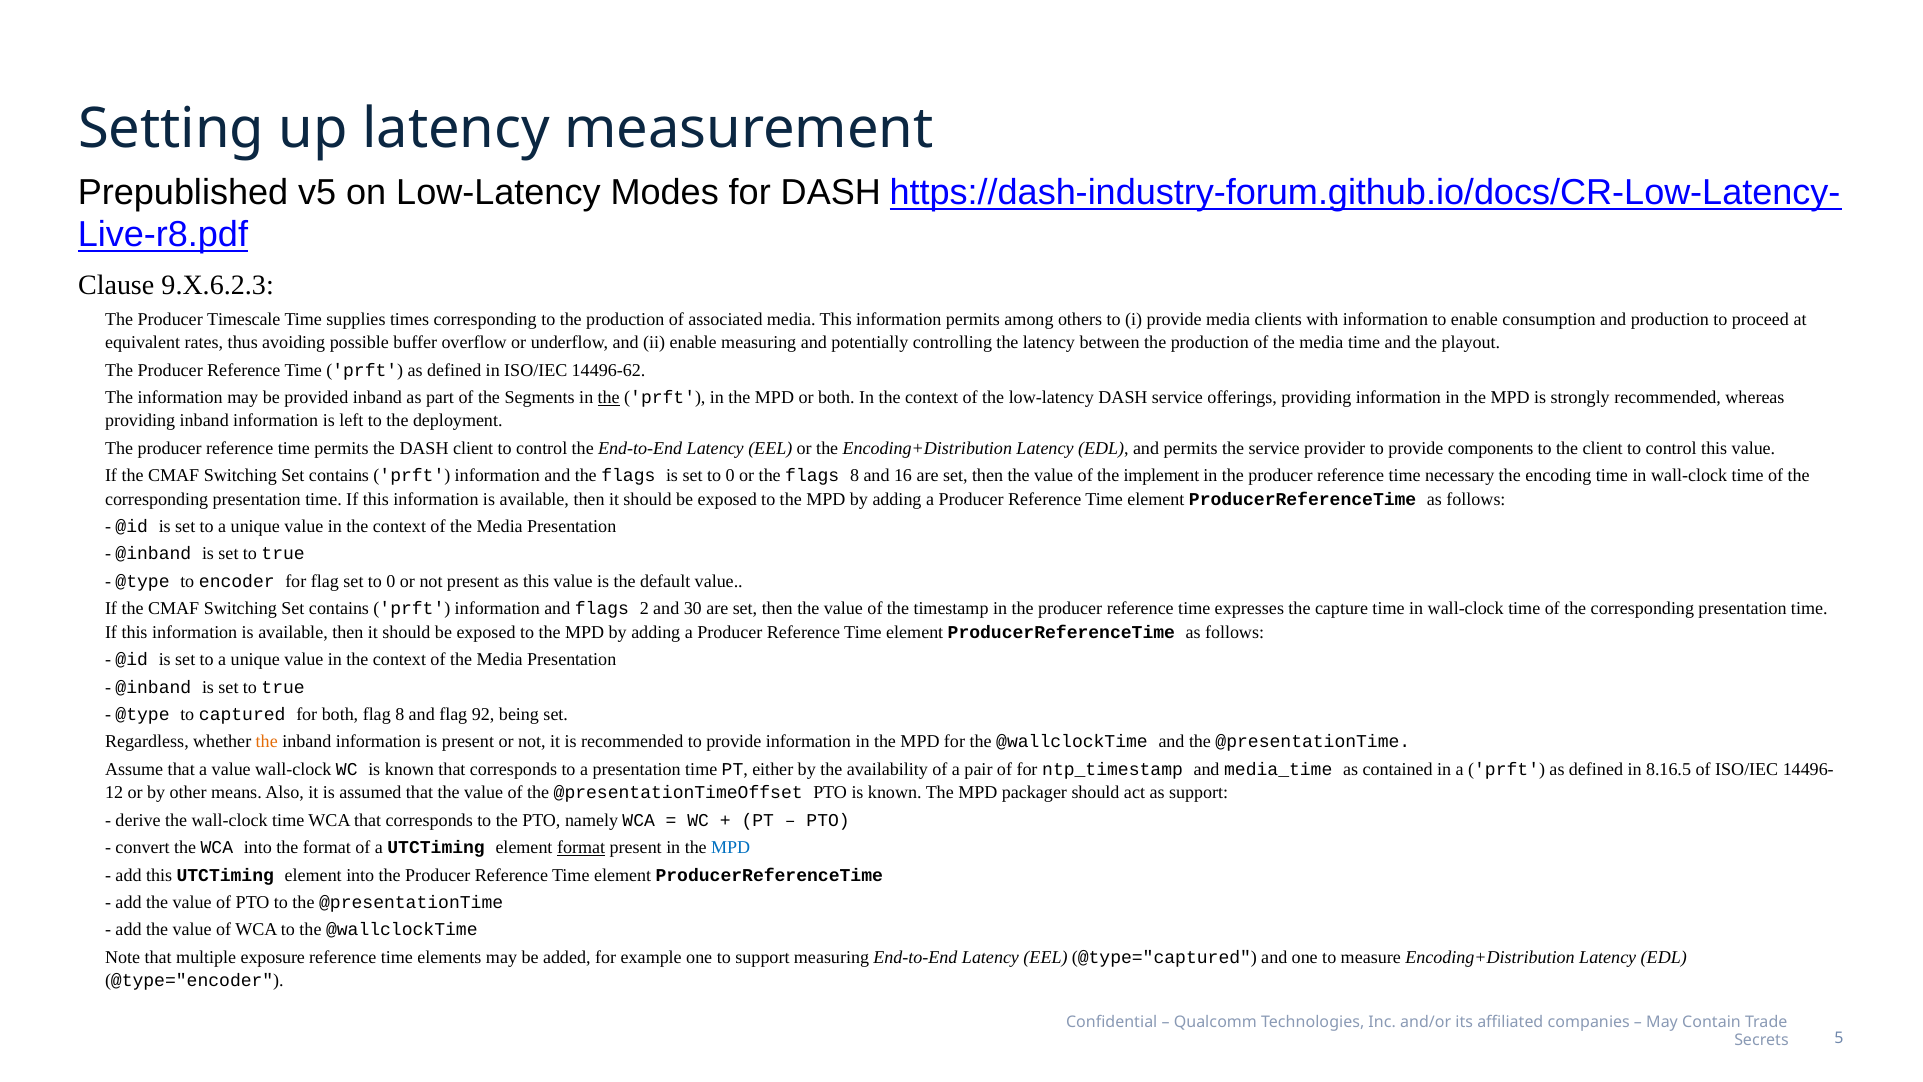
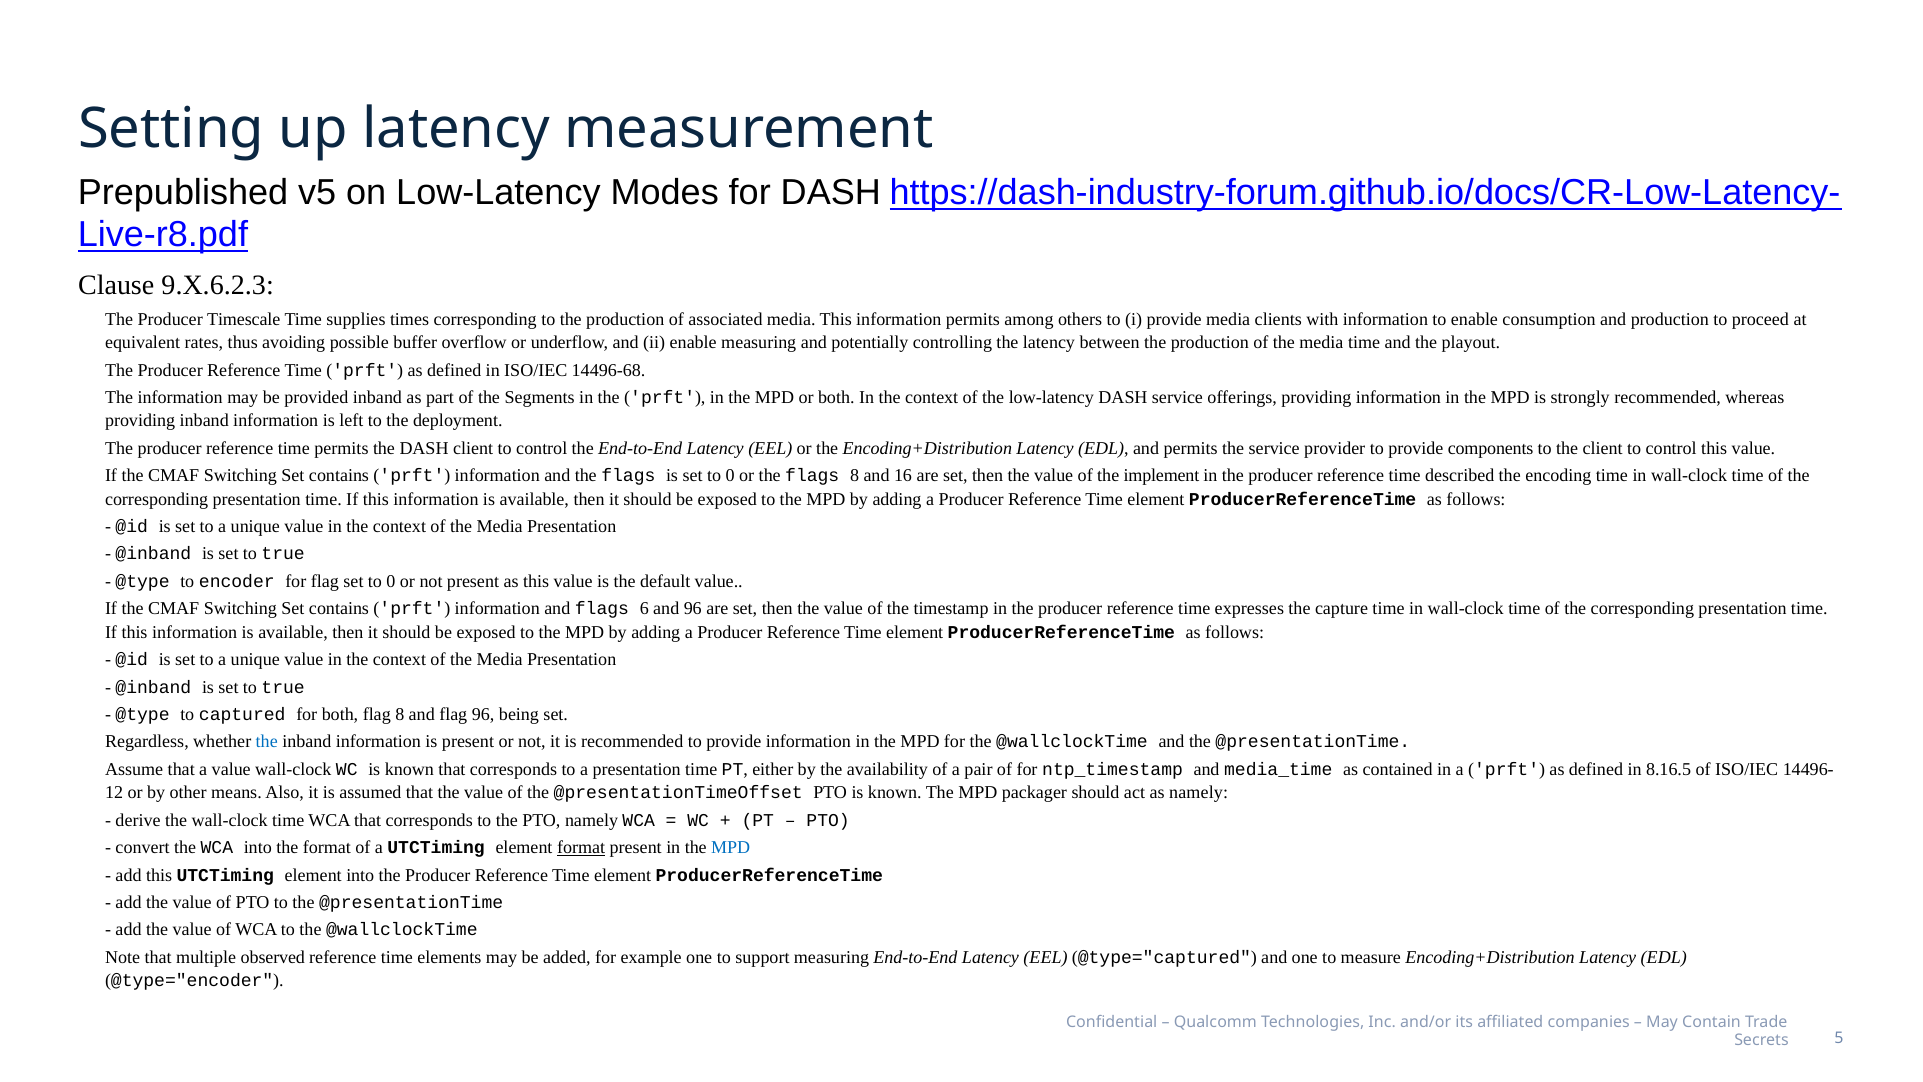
14496-62: 14496-62 -> 14496-68
the at (609, 397) underline: present -> none
necessary: necessary -> described
2: 2 -> 6
and 30: 30 -> 96
flag 92: 92 -> 96
the at (267, 742) colour: orange -> blue
as support: support -> namely
exposure: exposure -> observed
